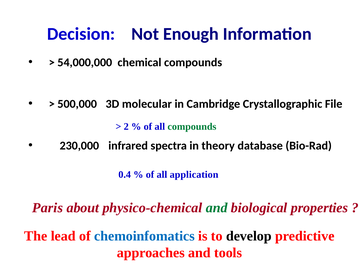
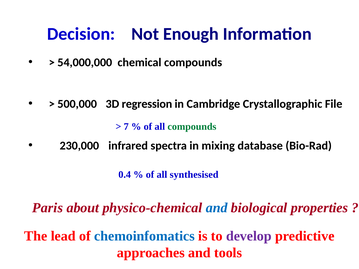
molecular: molecular -> regression
2: 2 -> 7
theory: theory -> mixing
application: application -> synthesised
and at (217, 208) colour: green -> blue
develop colour: black -> purple
